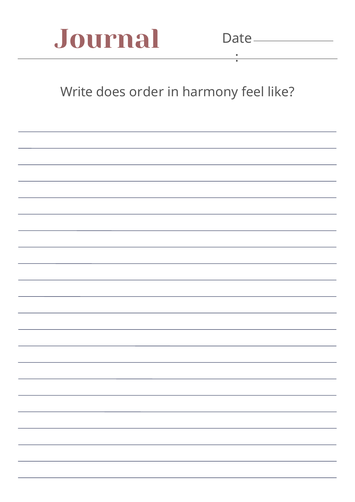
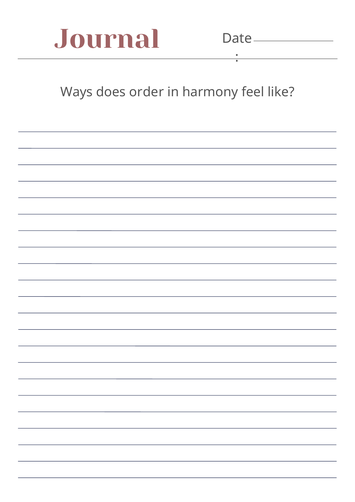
Write: Write -> Ways
